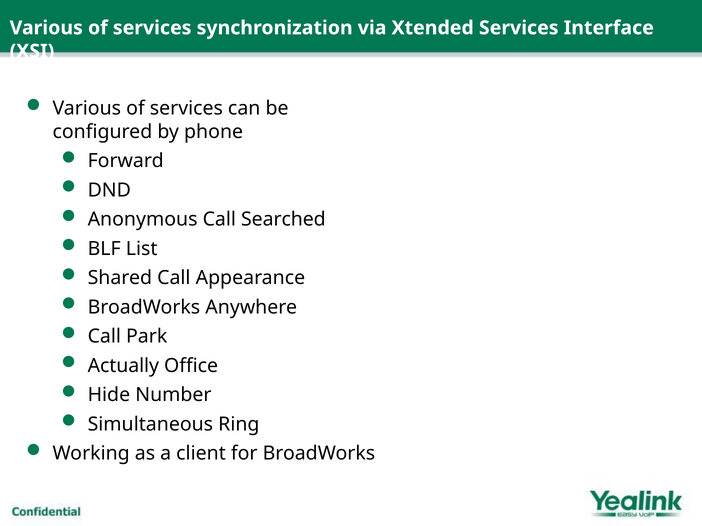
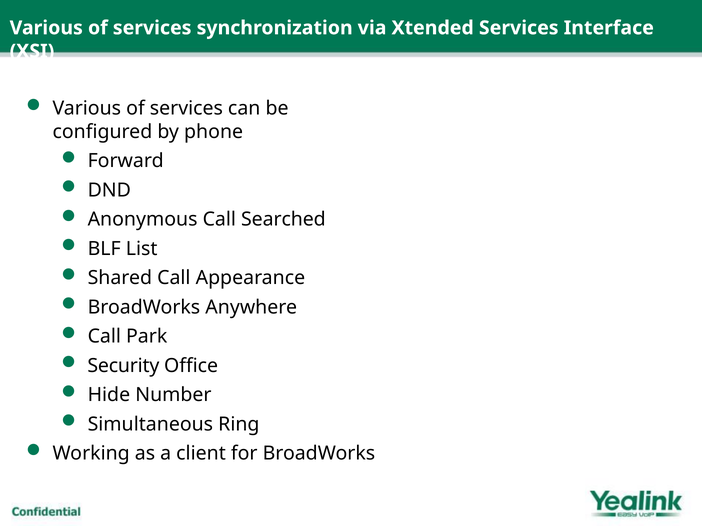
Actually: Actually -> Security
